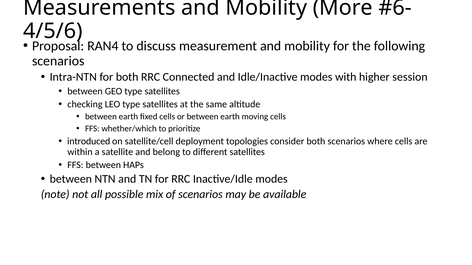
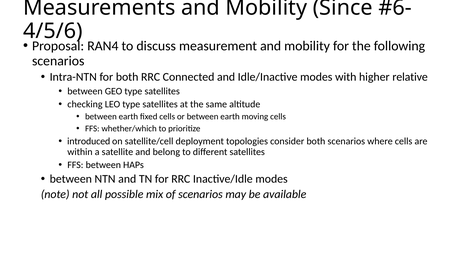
More: More -> Since
session: session -> relative
